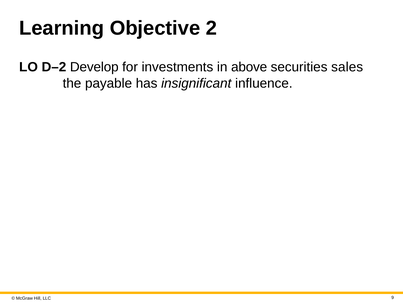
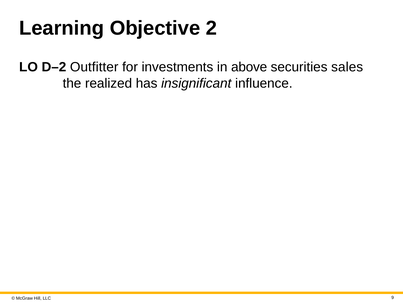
Develop: Develop -> Outfitter
payable: payable -> realized
